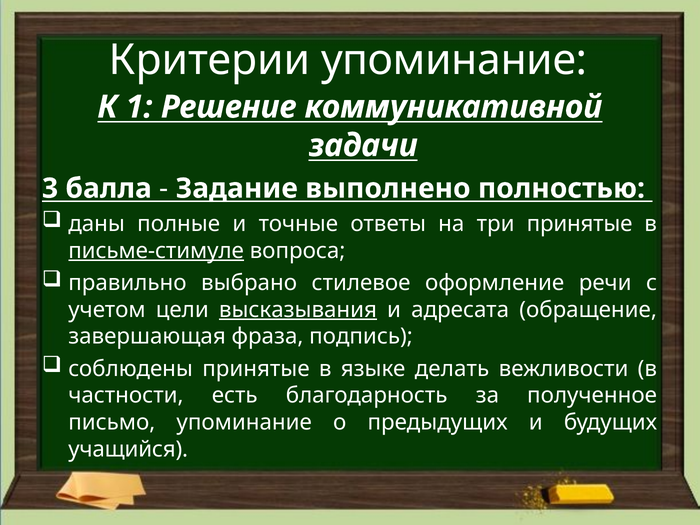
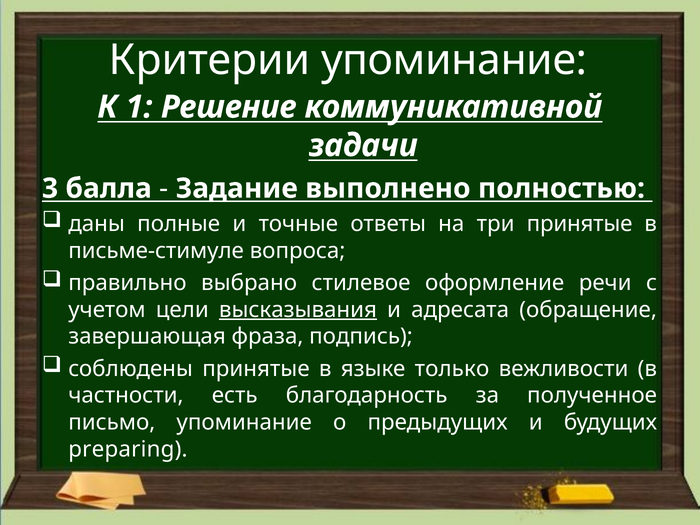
письме-стимуле underline: present -> none
делать: делать -> только
учащийся: учащийся -> preparing
